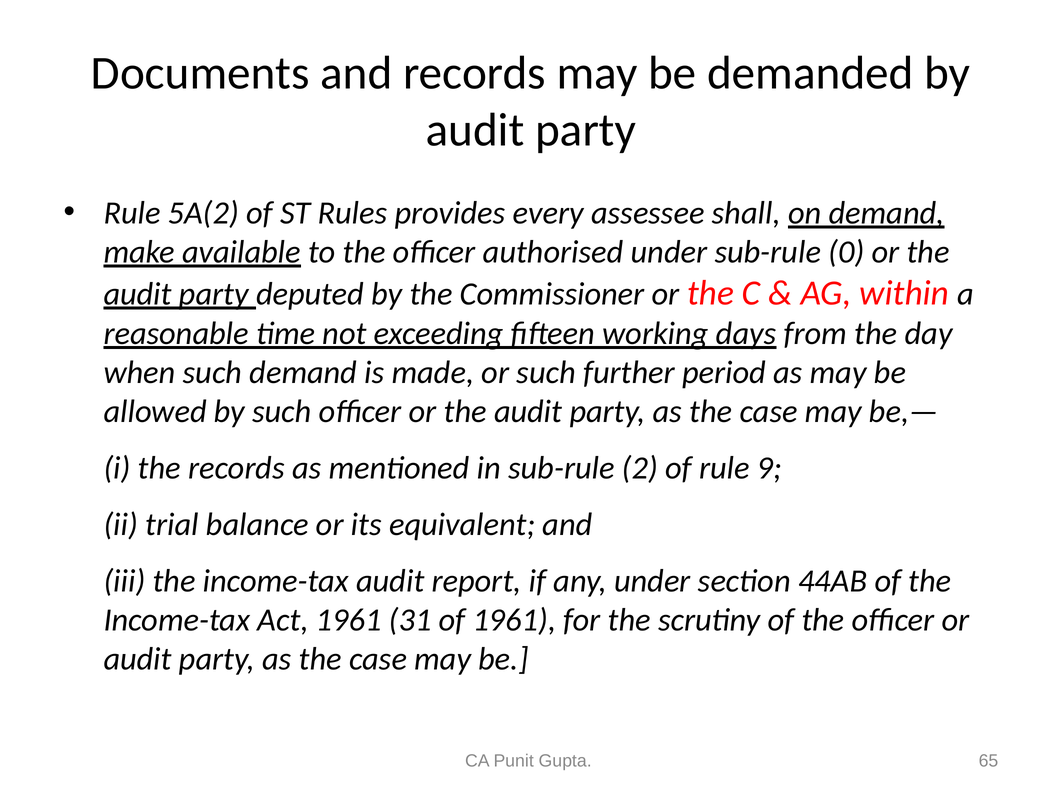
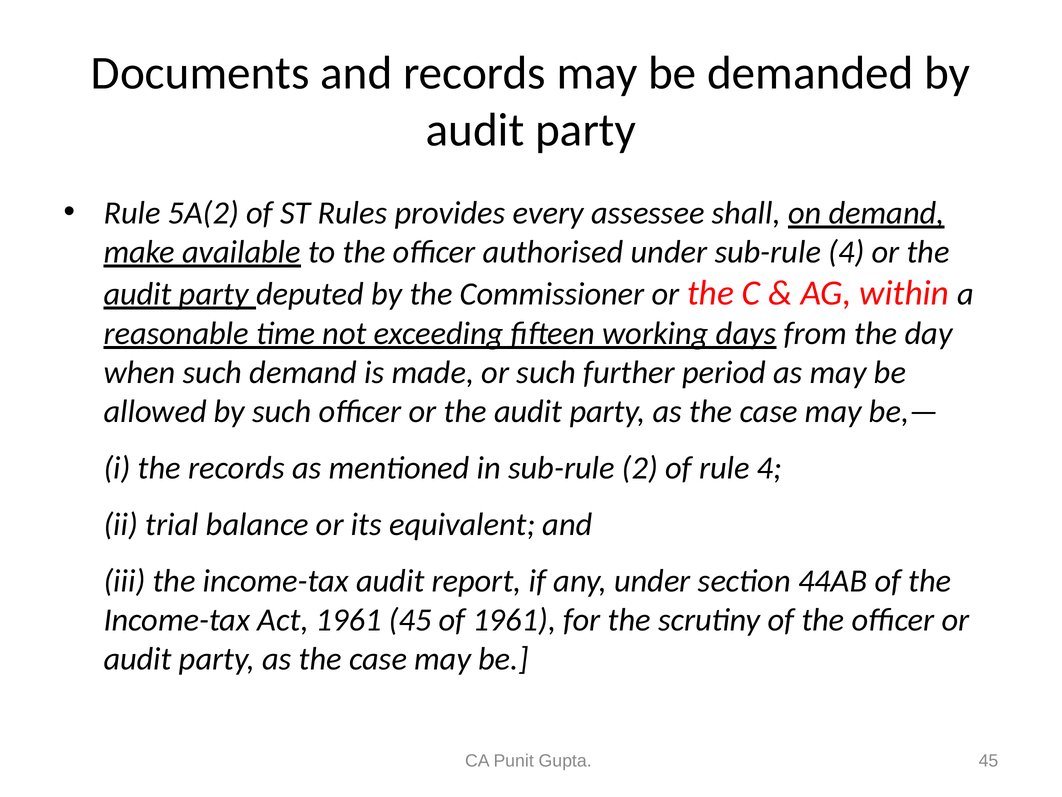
sub-rule 0: 0 -> 4
rule 9: 9 -> 4
1961 31: 31 -> 45
Gupta 65: 65 -> 45
